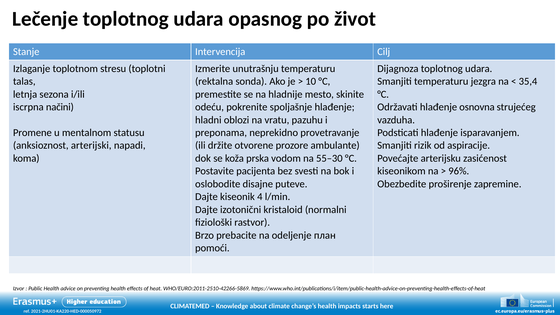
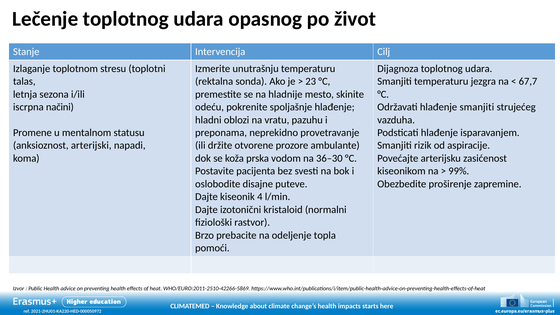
10: 10 -> 23
35,4: 35,4 -> 67,7
hlađenje osnovna: osnovna -> smanjiti
55–30: 55–30 -> 36–30
96%: 96% -> 99%
план: план -> topla
